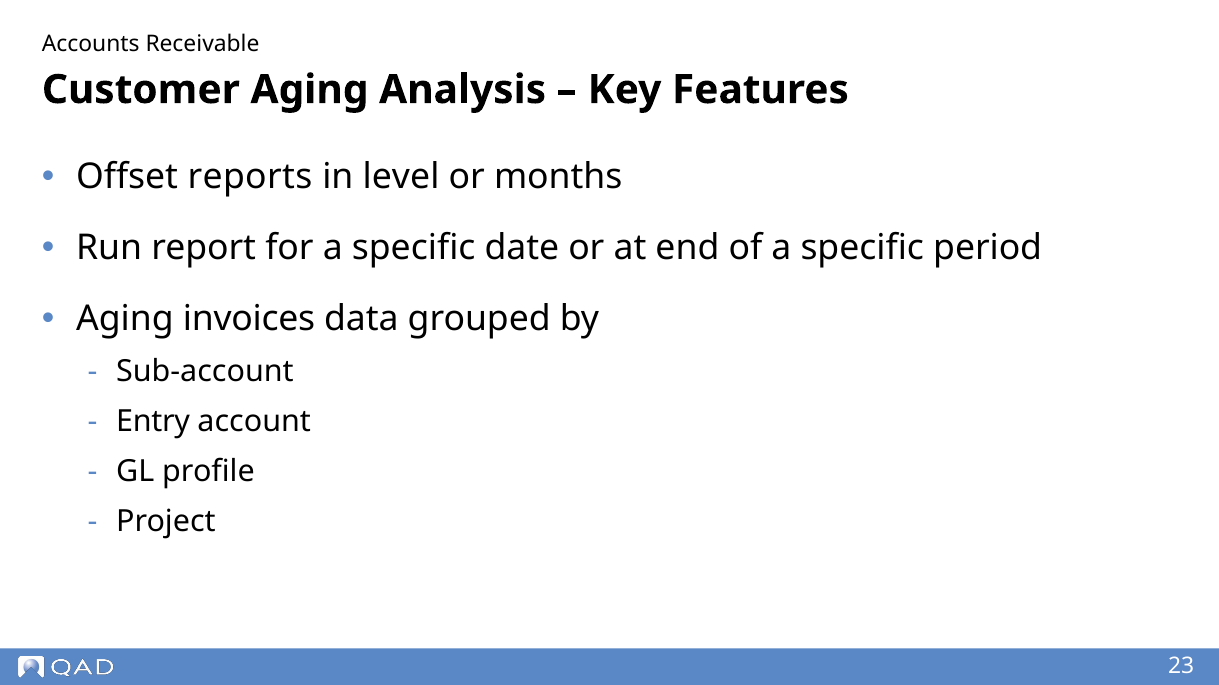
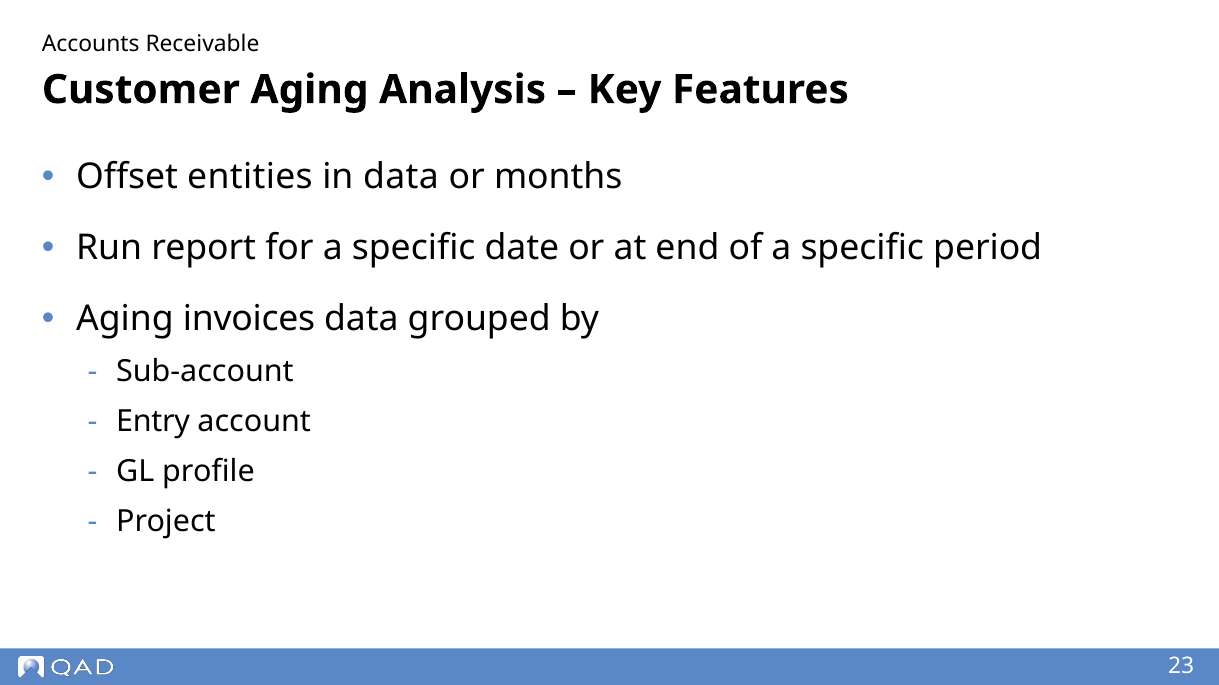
reports: reports -> entities
in level: level -> data
